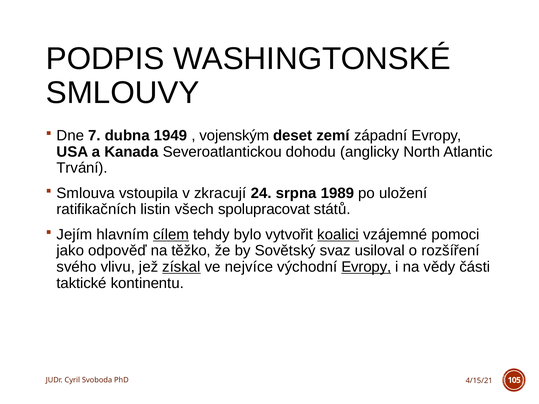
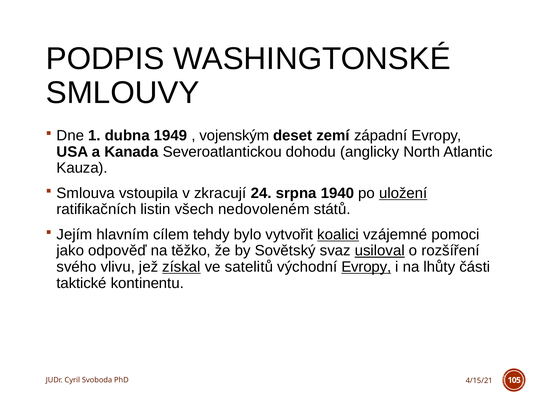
7: 7 -> 1
Trvání: Trvání -> Kauza
1989: 1989 -> 1940
uložení underline: none -> present
spolupracovat: spolupracovat -> nedovoleném
cílem underline: present -> none
usiloval underline: none -> present
nejvíce: nejvíce -> satelitů
vědy: vědy -> lhůty
